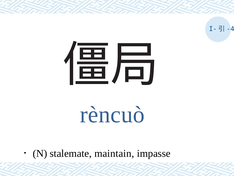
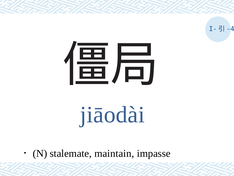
rèncuò: rèncuò -> jiāodài
